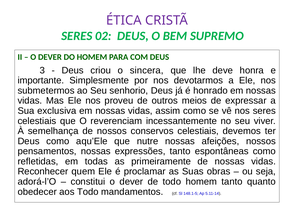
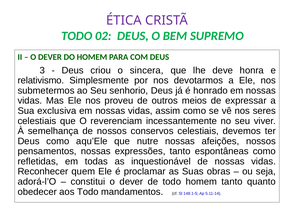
SERES at (77, 36): SERES -> TODO
importante: importante -> relativismo
primeiramente: primeiramente -> inquestionável
